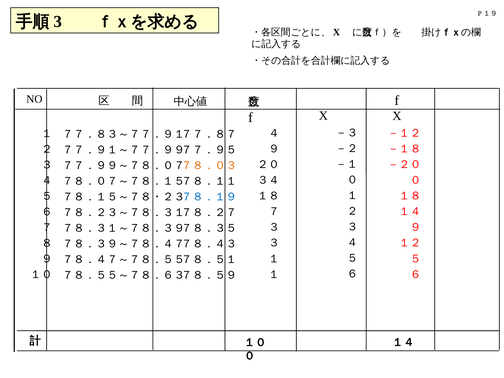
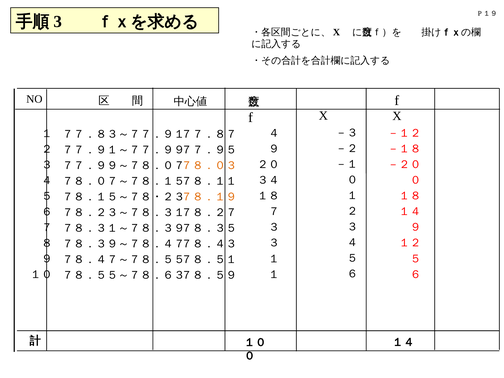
７８．１９ colour: blue -> orange
